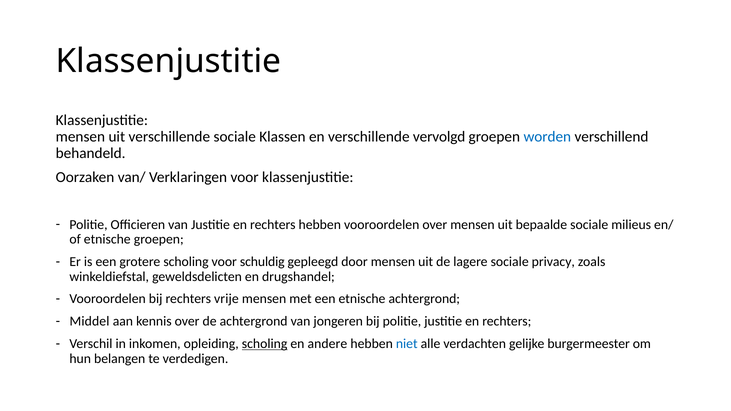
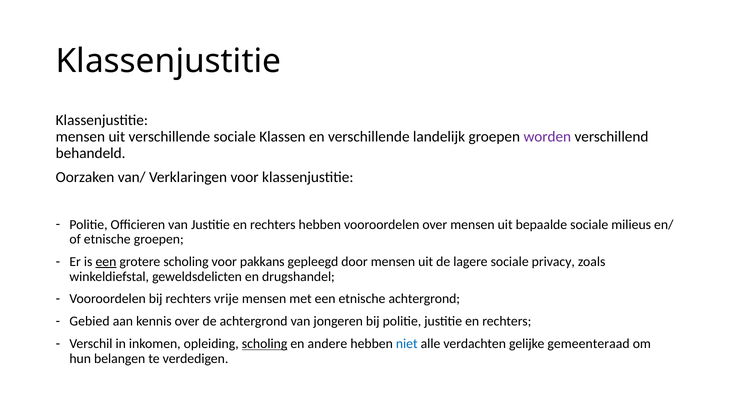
vervolgd: vervolgd -> landelijk
worden colour: blue -> purple
een at (106, 262) underline: none -> present
schuldig: schuldig -> pakkans
Middel: Middel -> Gebied
burgermeester: burgermeester -> gemeenteraad
